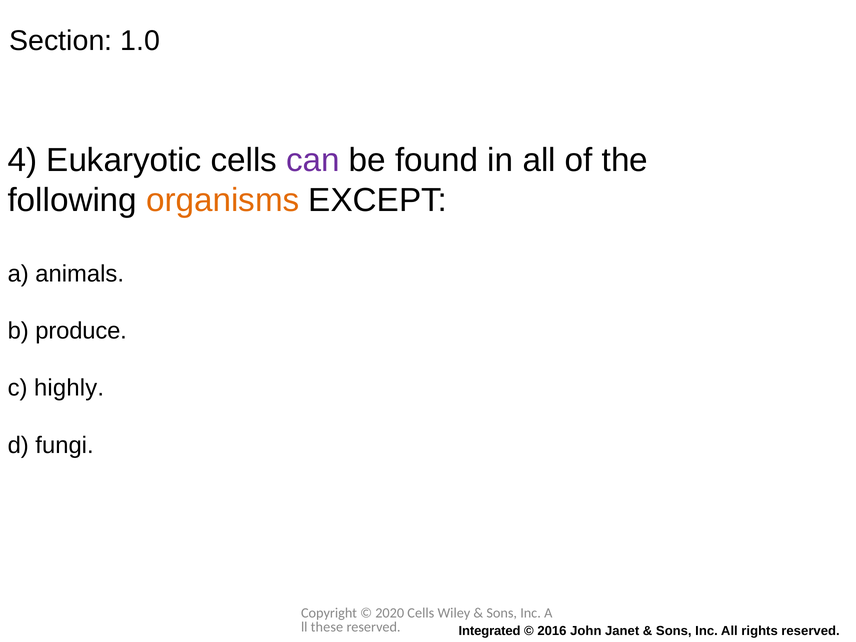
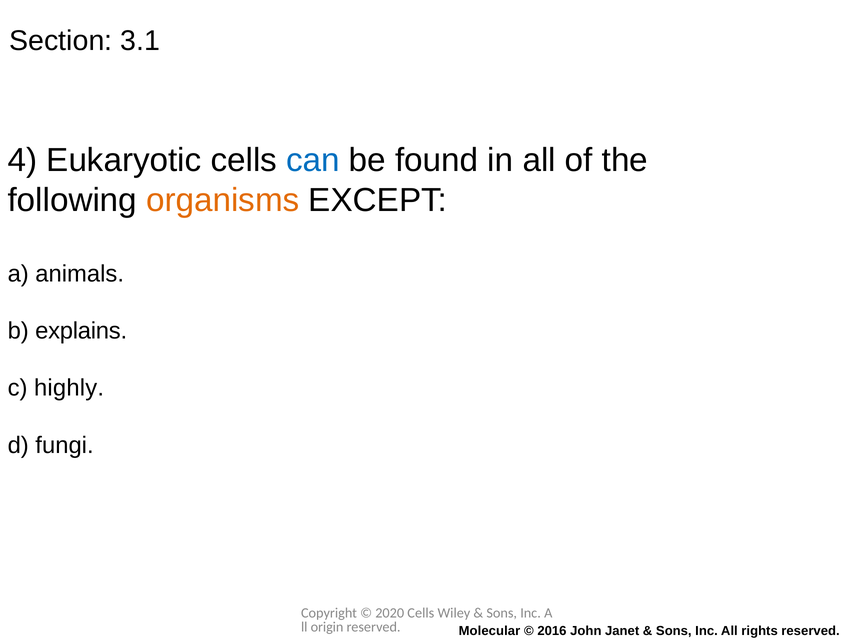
1.0: 1.0 -> 3.1
can colour: purple -> blue
produce: produce -> explains
these: these -> origin
Integrated: Integrated -> Molecular
